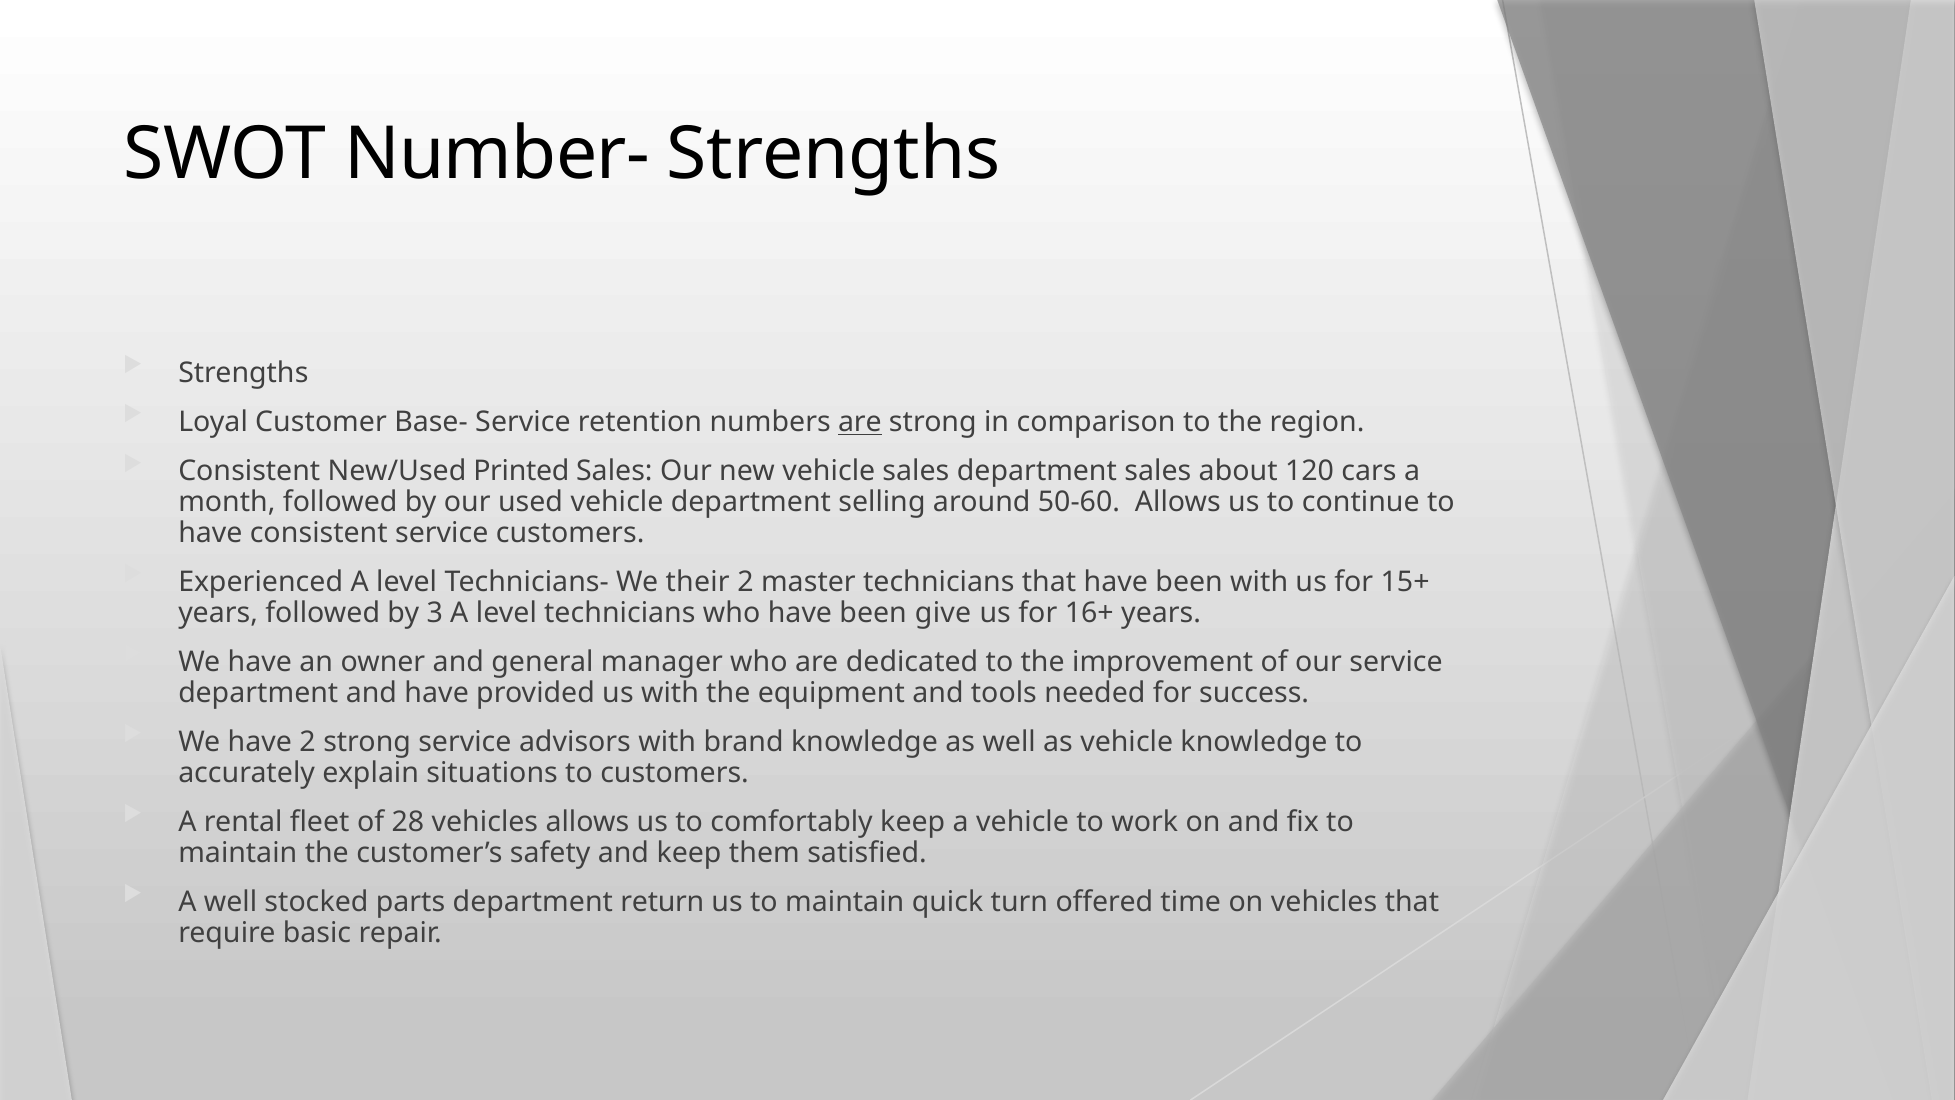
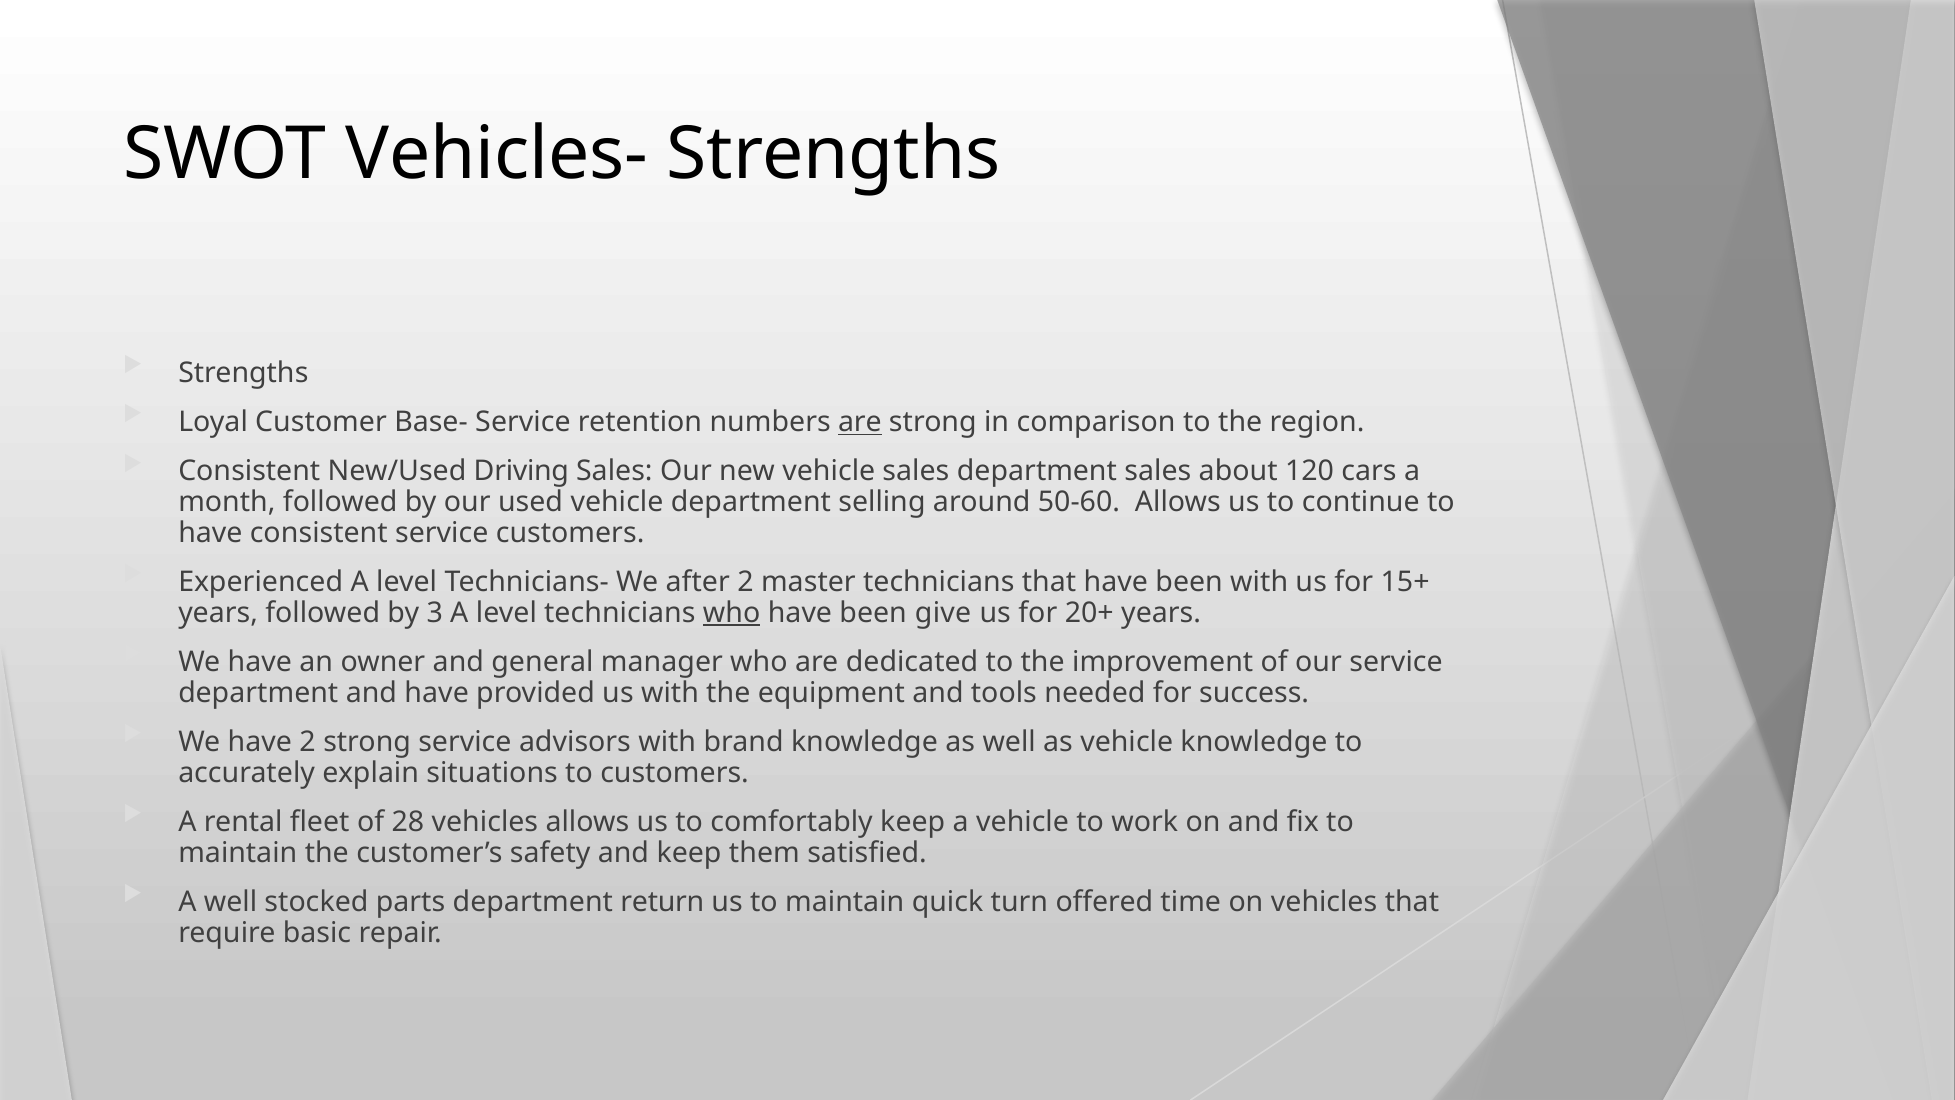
Number-: Number- -> Vehicles-
Printed: Printed -> Driving
their: their -> after
who at (732, 613) underline: none -> present
16+: 16+ -> 20+
